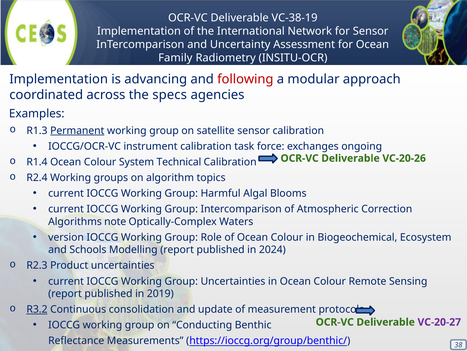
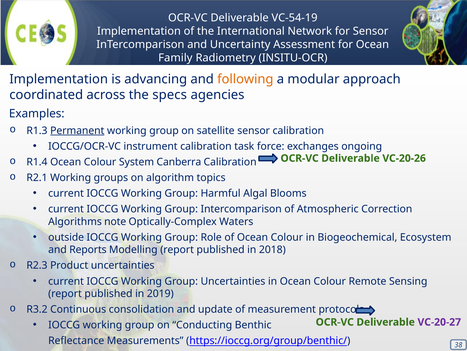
VC-38-19: VC-38-19 -> VC-54-19
following colour: red -> orange
Technical: Technical -> Canberra
R2.4: R2.4 -> R2.1
version: version -> outside
Schools: Schools -> Reports
2024: 2024 -> 2018
R3.2 underline: present -> none
